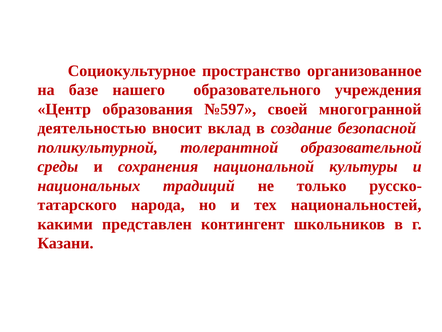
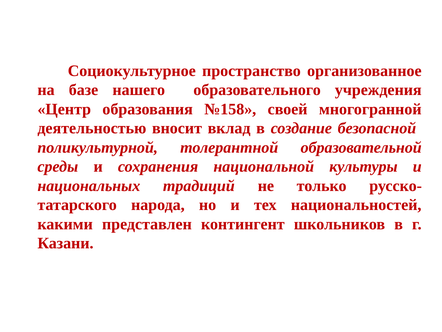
№597: №597 -> №158
